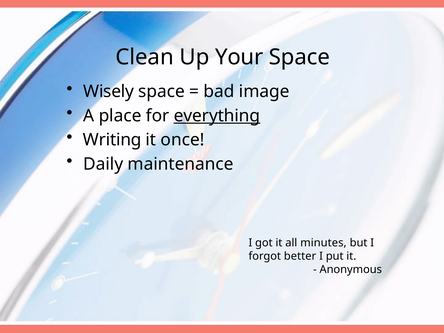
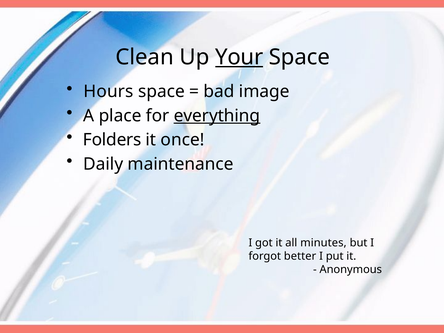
Your underline: none -> present
Wisely: Wisely -> Hours
Writing: Writing -> Folders
